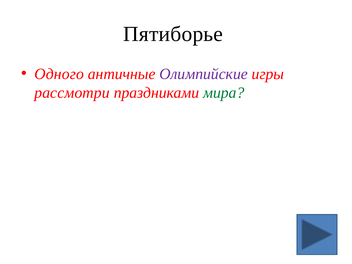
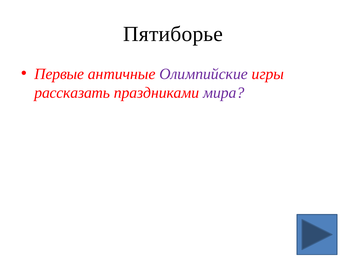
Одного: Одного -> Первые
рассмотри: рассмотри -> рассказать
мира colour: green -> purple
